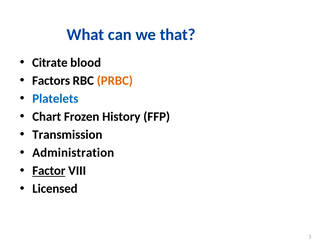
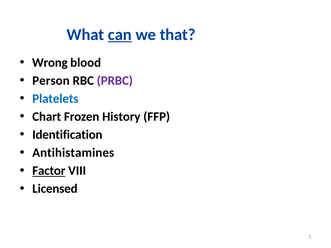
can underline: none -> present
Citrate: Citrate -> Wrong
Factors: Factors -> Person
PRBC colour: orange -> purple
Transmission: Transmission -> Identification
Administration: Administration -> Antihistamines
